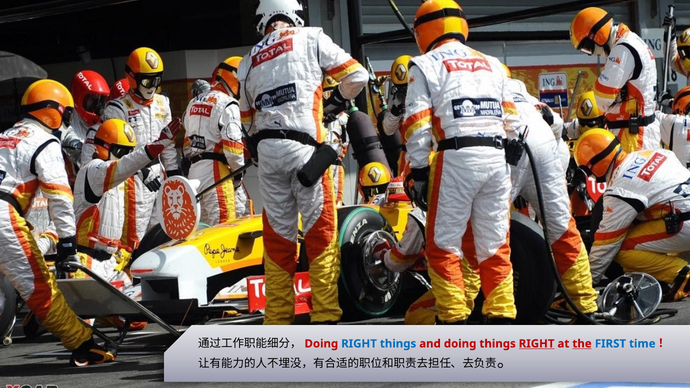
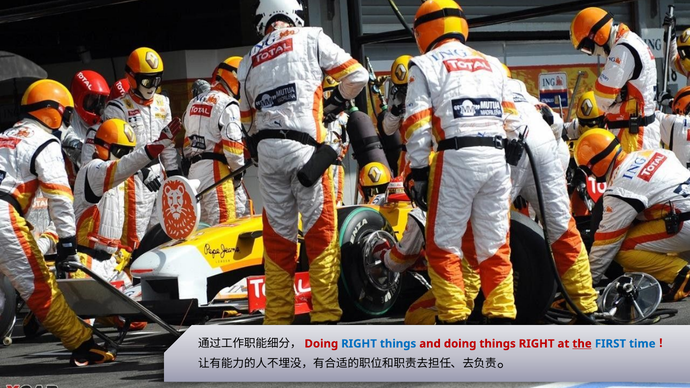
RIGHT at (537, 344) underline: present -> none
